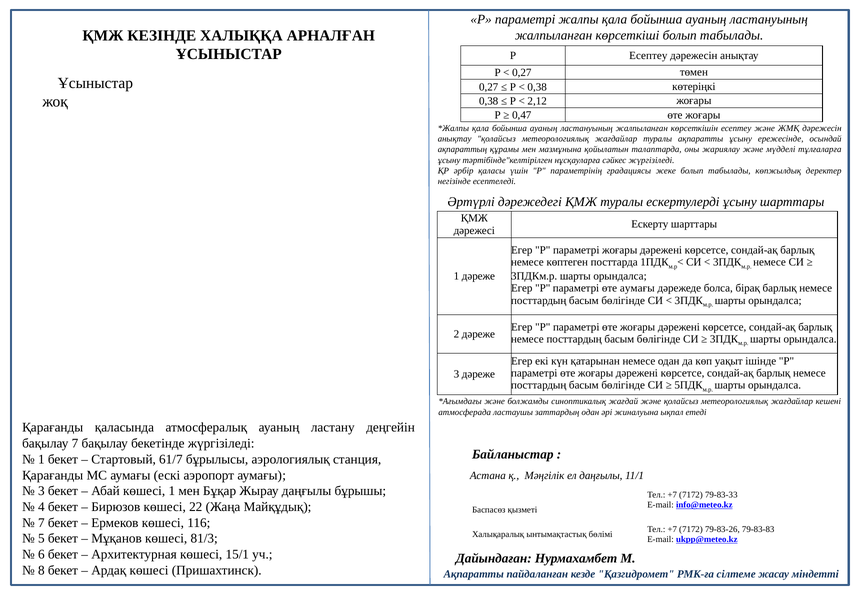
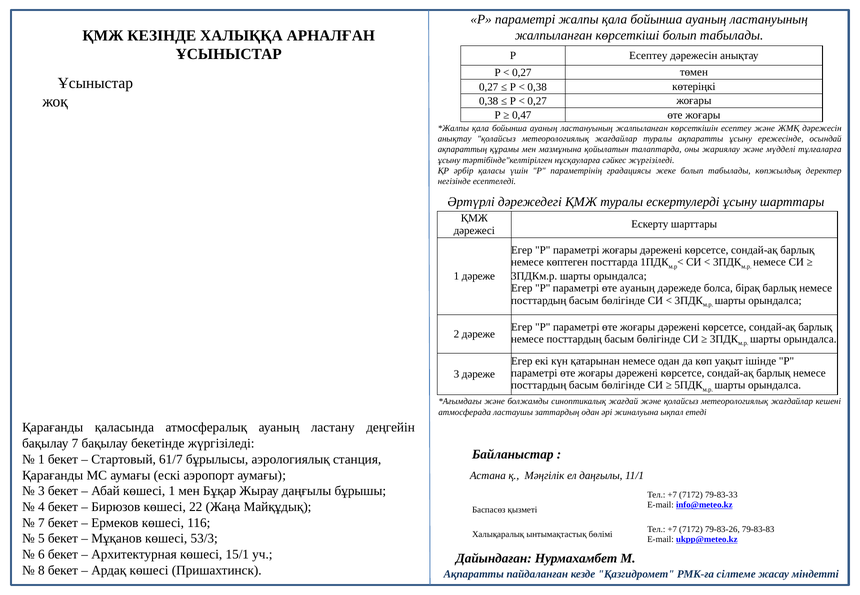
2,12 at (537, 101): 2,12 -> 0,27
өте аумағы: аумағы -> ауаның
81/3: 81/3 -> 53/3
